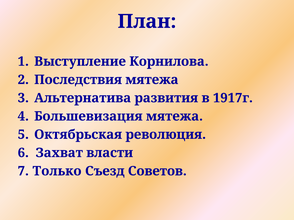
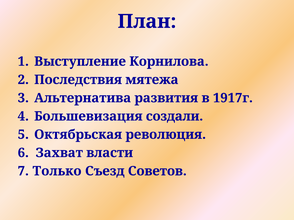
Большевизация мятежа: мятежа -> создали
